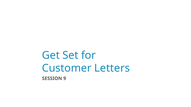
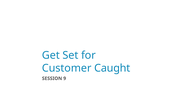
Letters: Letters -> Caught
